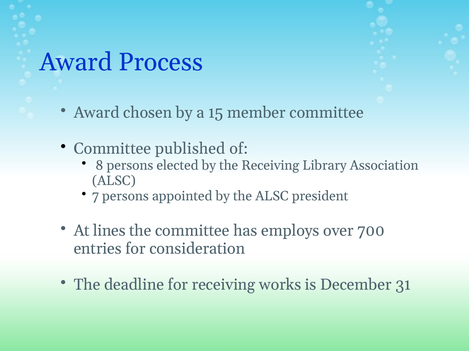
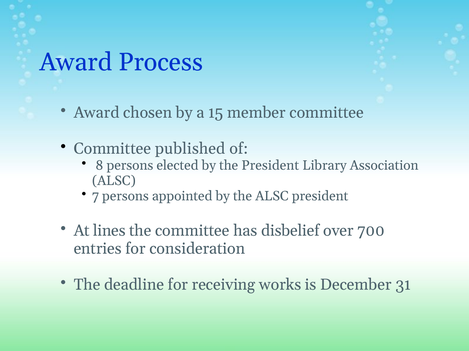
the Receiving: Receiving -> President
employs: employs -> disbelief
